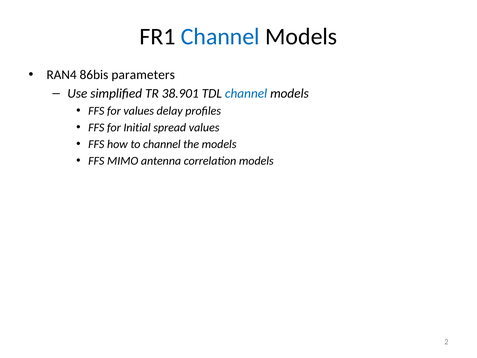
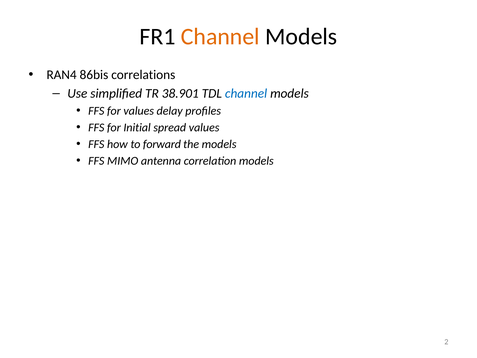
Channel at (220, 37) colour: blue -> orange
parameters: parameters -> correlations
to channel: channel -> forward
